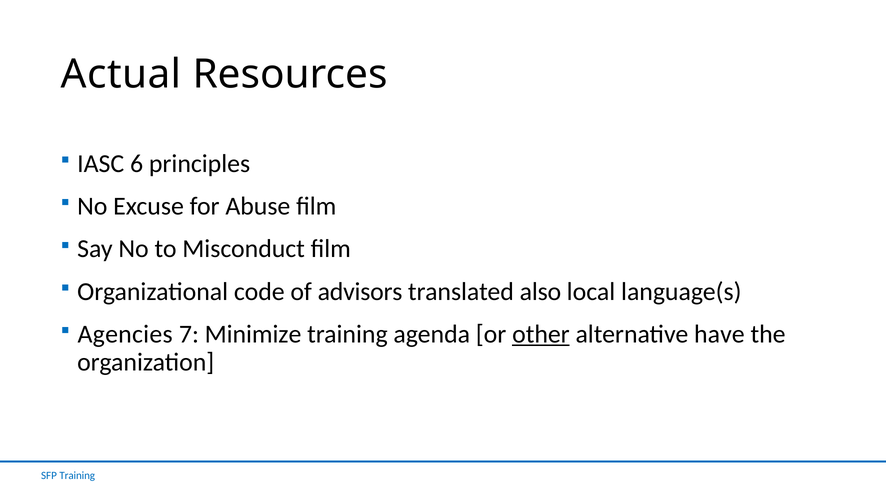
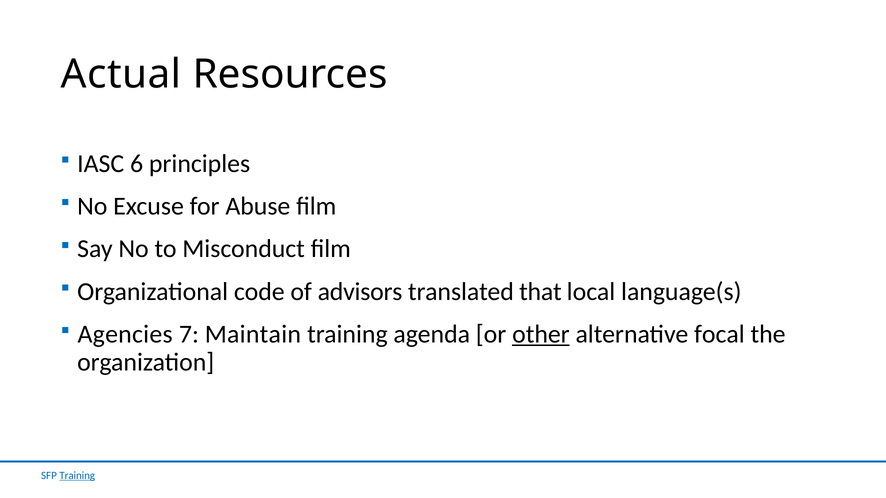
also: also -> that
Minimize: Minimize -> Maintain
have: have -> focal
Training at (77, 476) underline: none -> present
